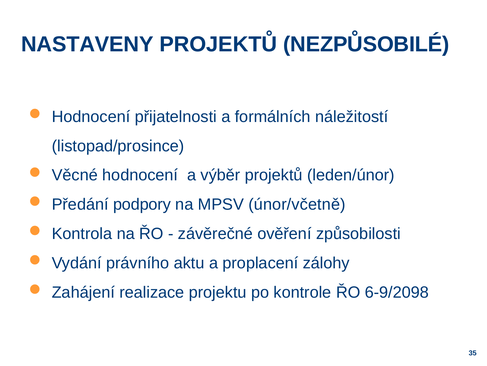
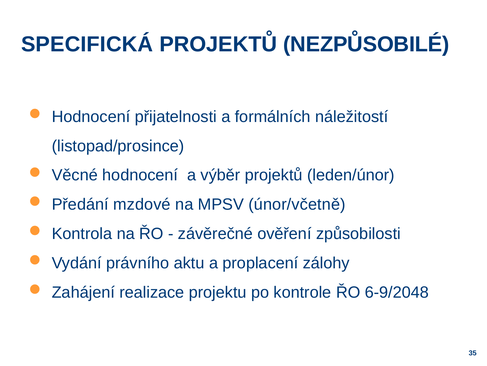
NASTAVENY: NASTAVENY -> SPECIFICKÁ
podpory: podpory -> mzdové
6-9/2098: 6-9/2098 -> 6-9/2048
